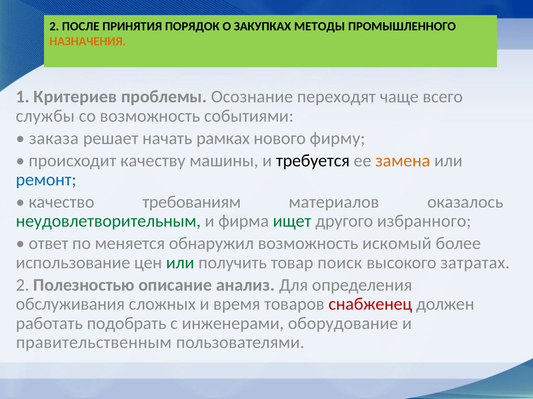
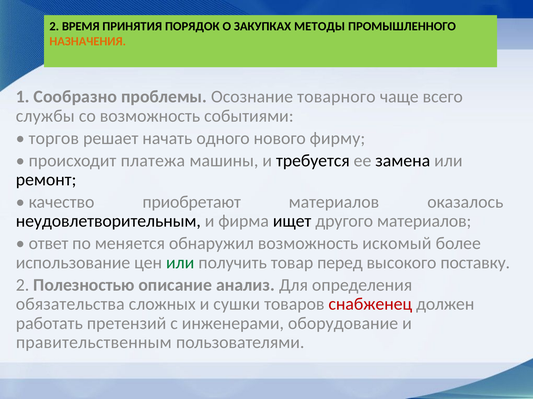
ПОСЛЕ: ПОСЛЕ -> ВРЕМЯ
Критериев: Критериев -> Сообразно
переходят: переходят -> товарного
заказа: заказа -> торгов
рамках: рамках -> одного
качеству: качеству -> платежа
замена colour: orange -> black
ремонт colour: blue -> black
требованиям: требованиям -> приобретают
неудовлетворительным colour: green -> black
ищет colour: green -> black
другого избранного: избранного -> материалов
поиск: поиск -> перед
затратах: затратах -> поставку
обслуживания: обслуживания -> обязательства
время: время -> сушки
подобрать: подобрать -> претензий
